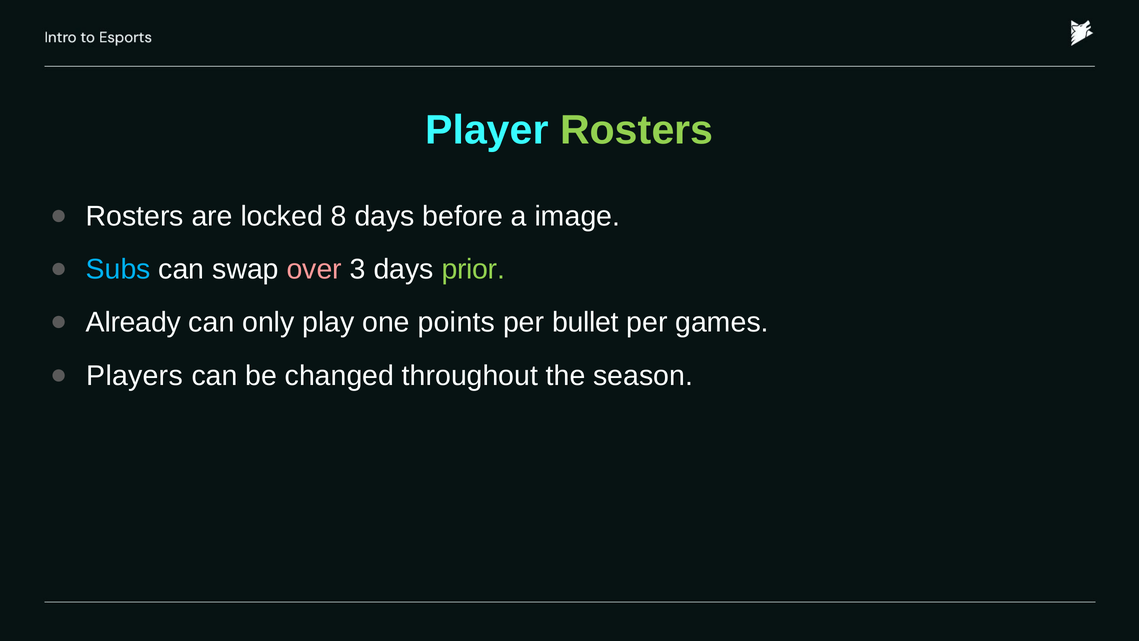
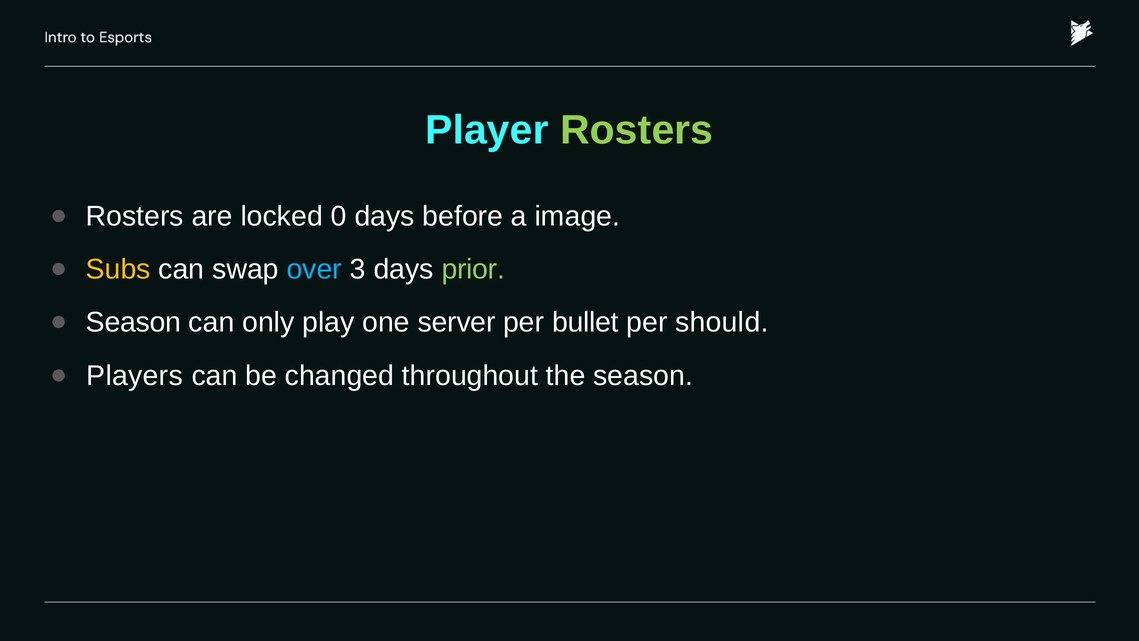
8: 8 -> 0
Subs colour: light blue -> yellow
over colour: pink -> light blue
Already at (133, 322): Already -> Season
points: points -> server
games: games -> should
